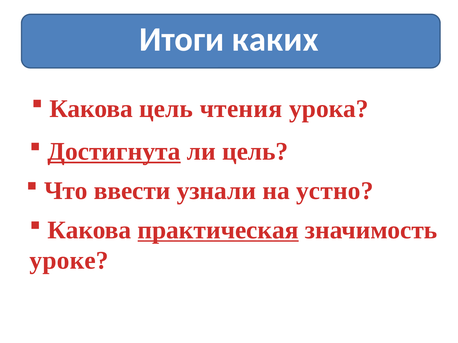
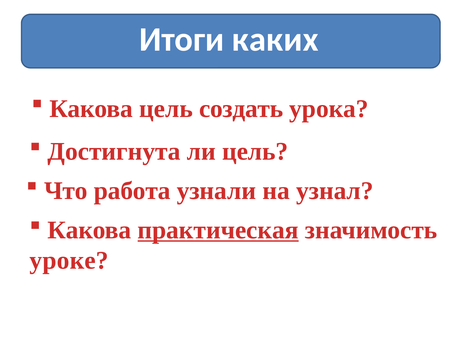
чтения: чтения -> создать
Достигнута underline: present -> none
ввести: ввести -> работа
устно: устно -> узнал
